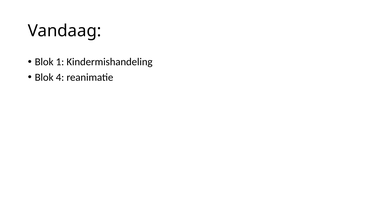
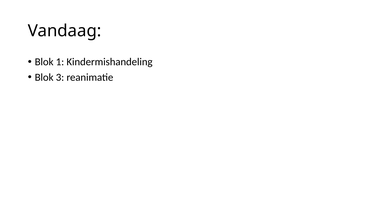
4: 4 -> 3
